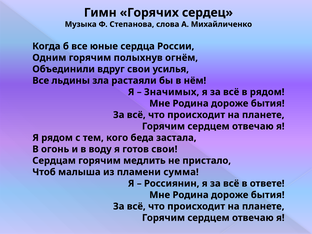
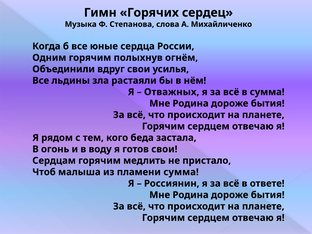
Значимых: Значимых -> Отважных
в рядом: рядом -> сумма
